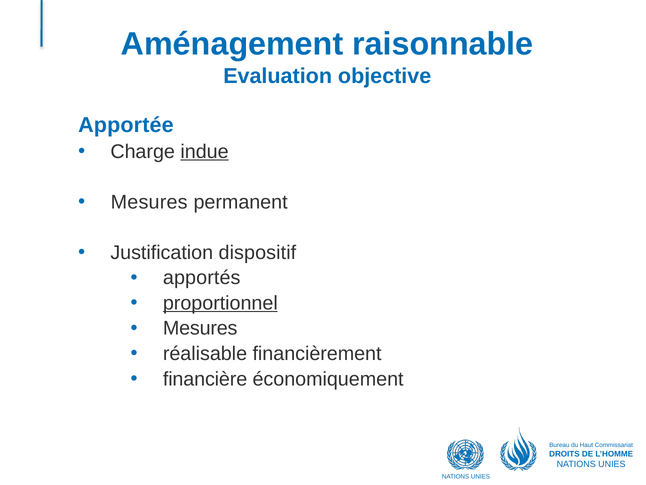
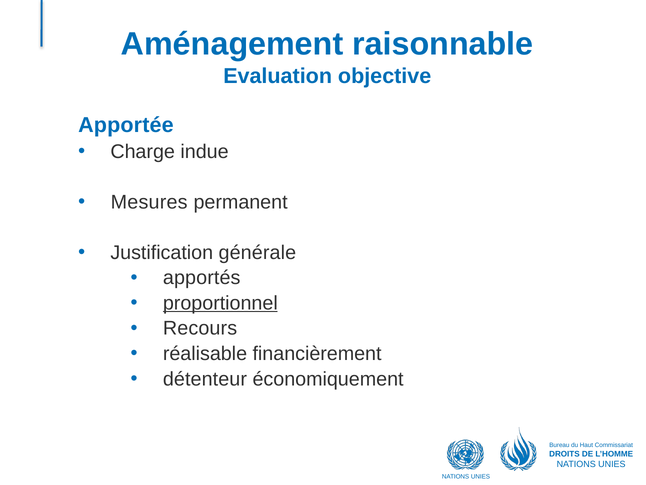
indue underline: present -> none
dispositif: dispositif -> générale
Mesures at (200, 328): Mesures -> Recours
financière: financière -> détenteur
